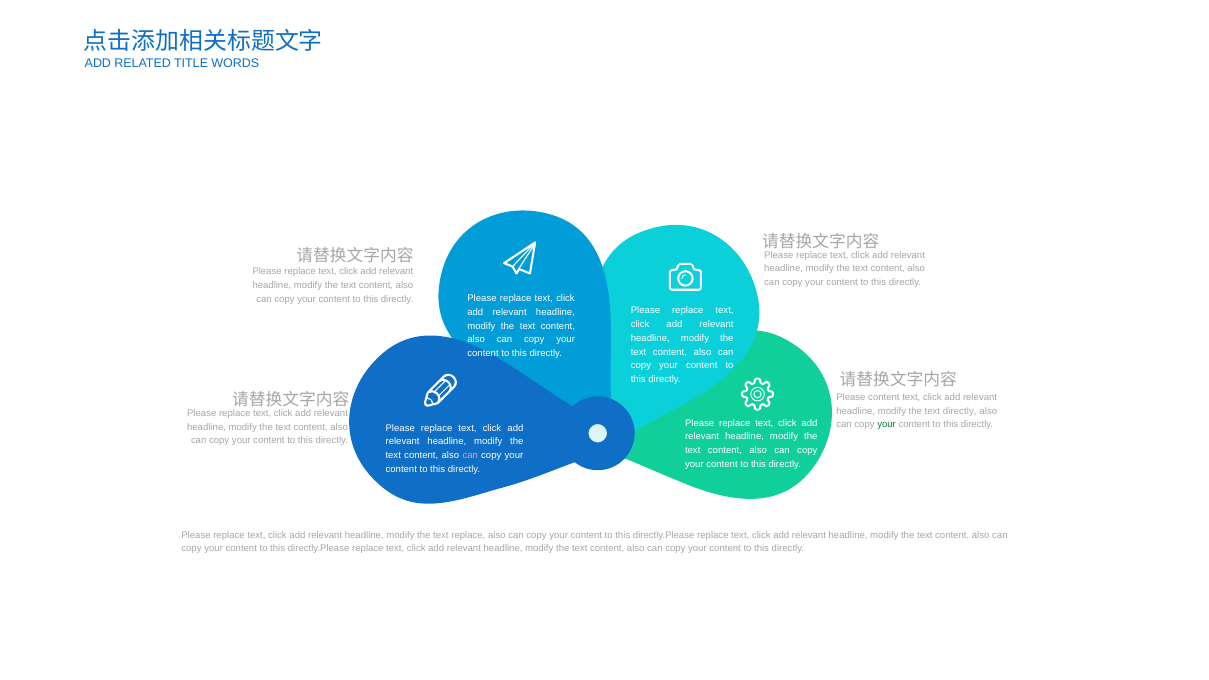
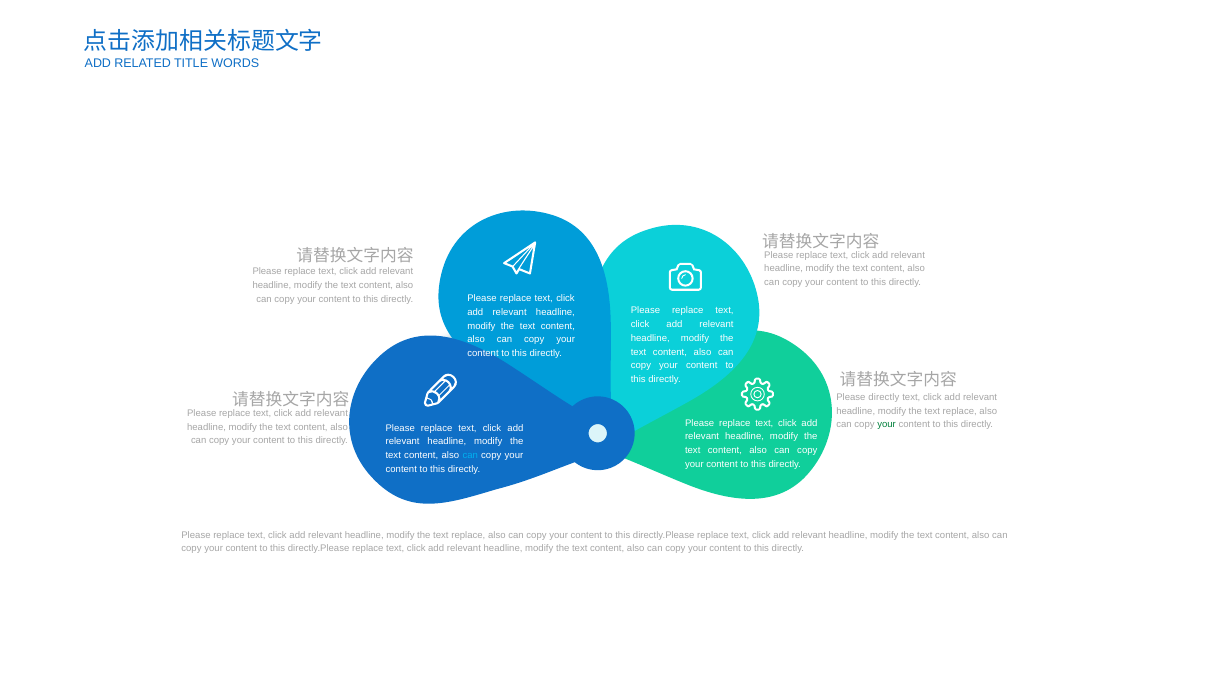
content at (884, 397): content -> directly
directly at (960, 411): directly -> replace
can at (470, 455) colour: pink -> light blue
